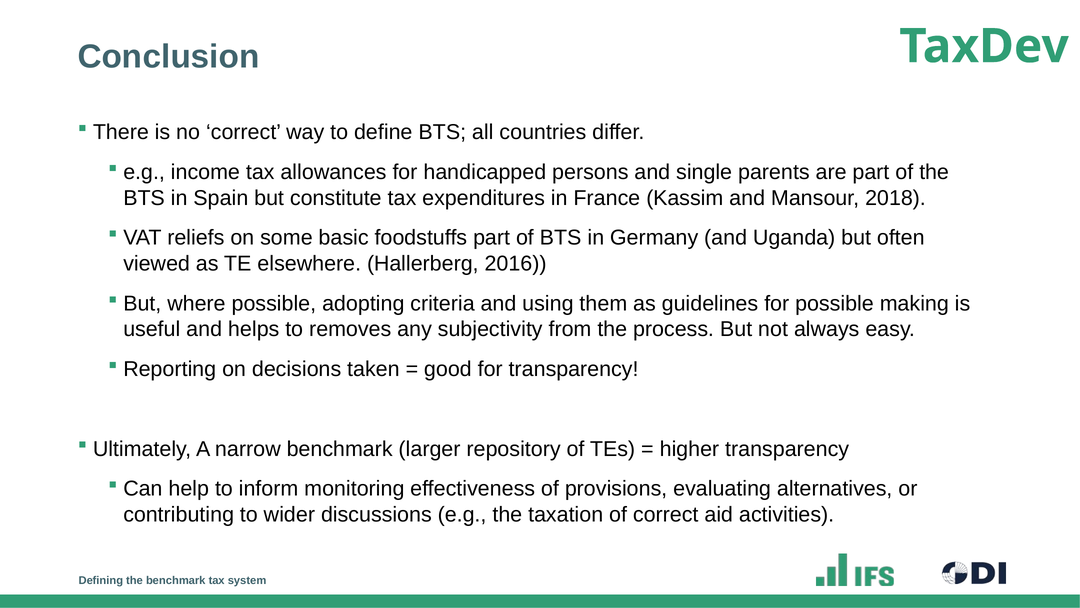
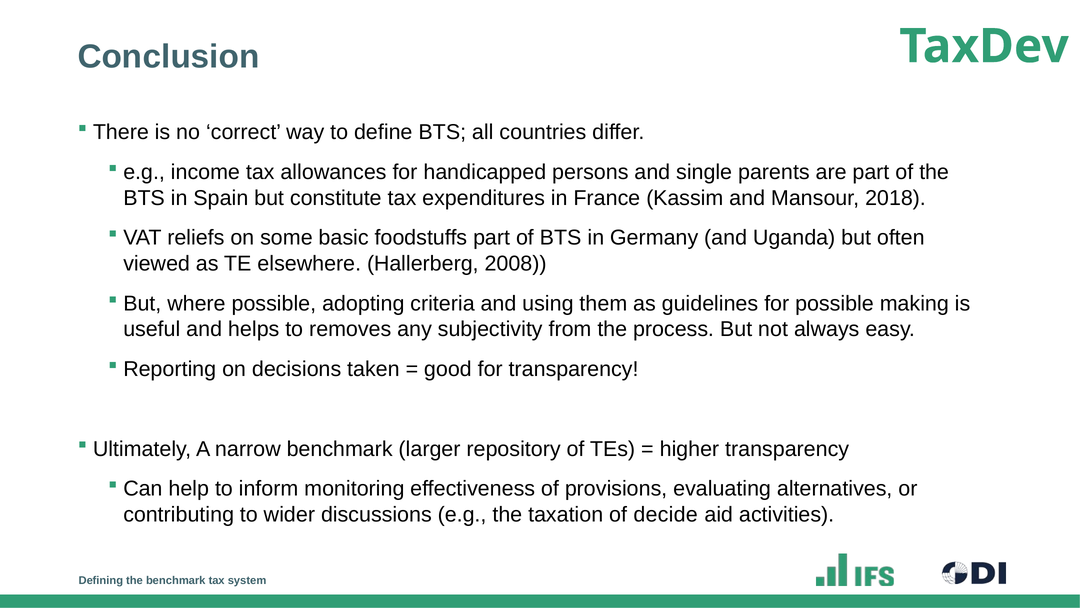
2016: 2016 -> 2008
of correct: correct -> decide
